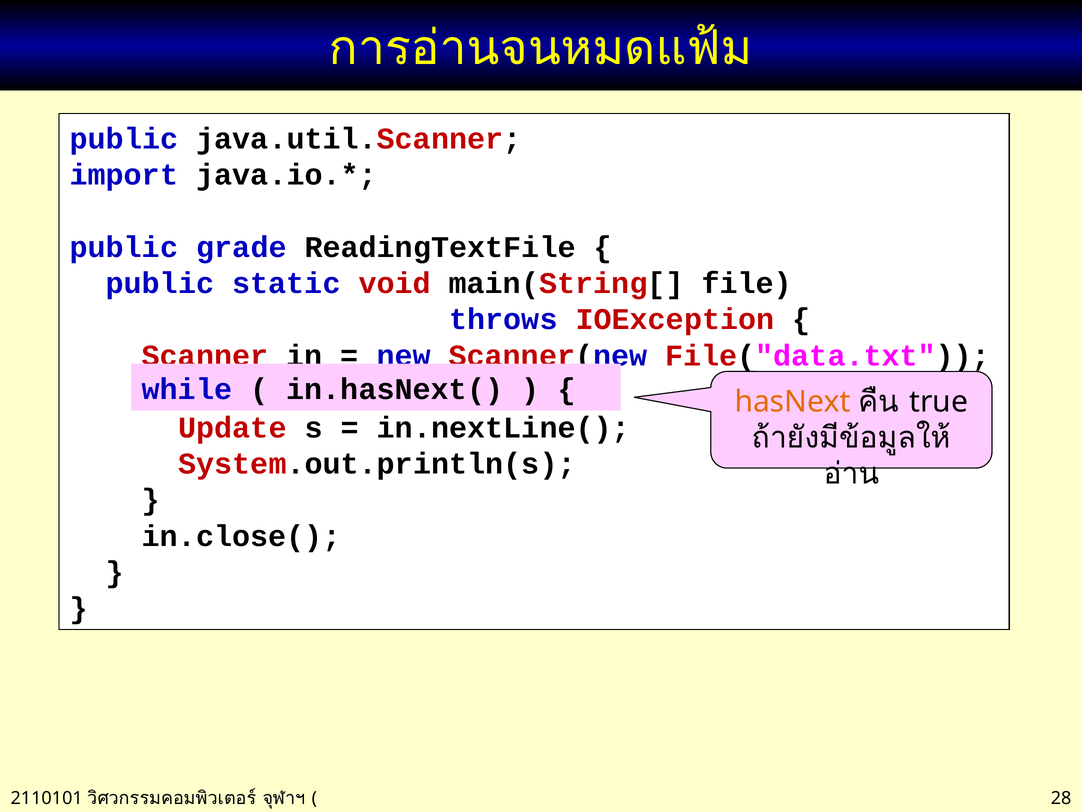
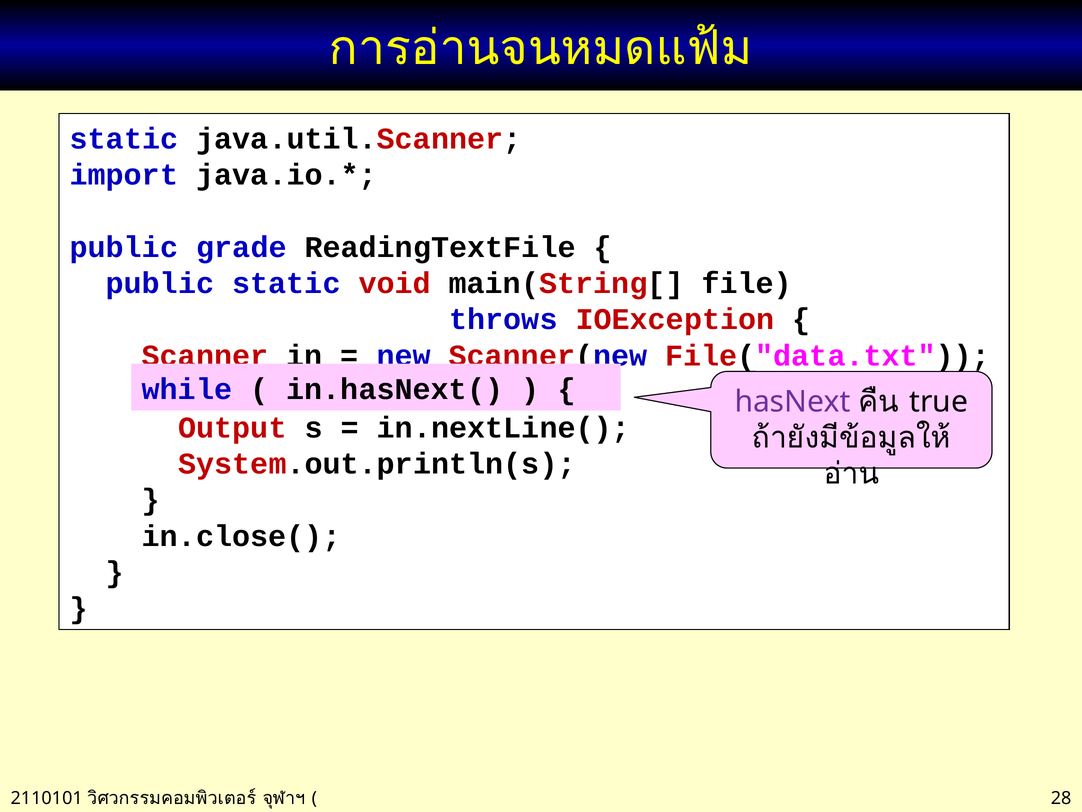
public at (124, 139): public -> static
hasNext colour: orange -> purple
Update: Update -> Output
